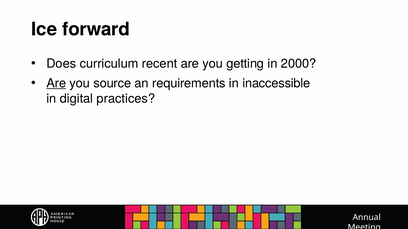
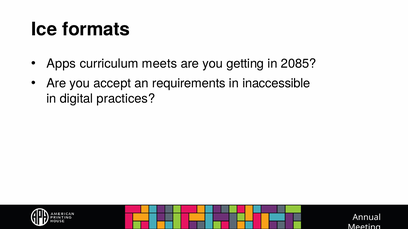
forward: forward -> formats
Does: Does -> Apps
recent: recent -> meets
2000: 2000 -> 2085
Are at (56, 83) underline: present -> none
source: source -> accept
